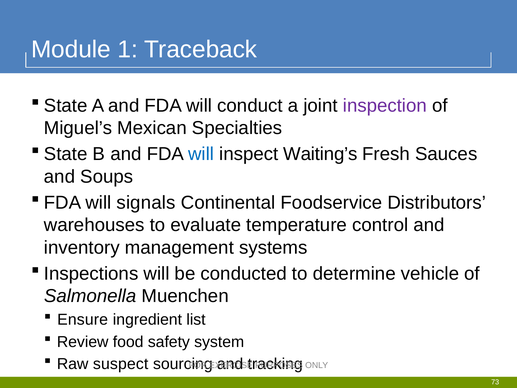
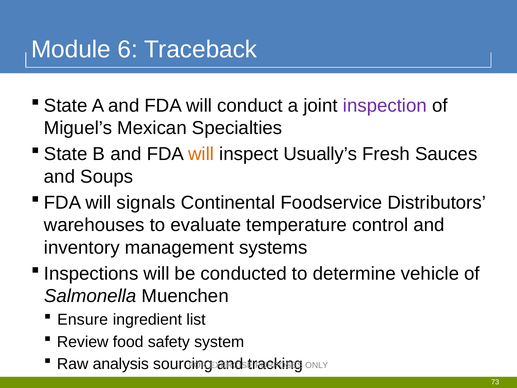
1: 1 -> 6
will at (201, 154) colour: blue -> orange
Waiting’s: Waiting’s -> Usually’s
suspect: suspect -> analysis
